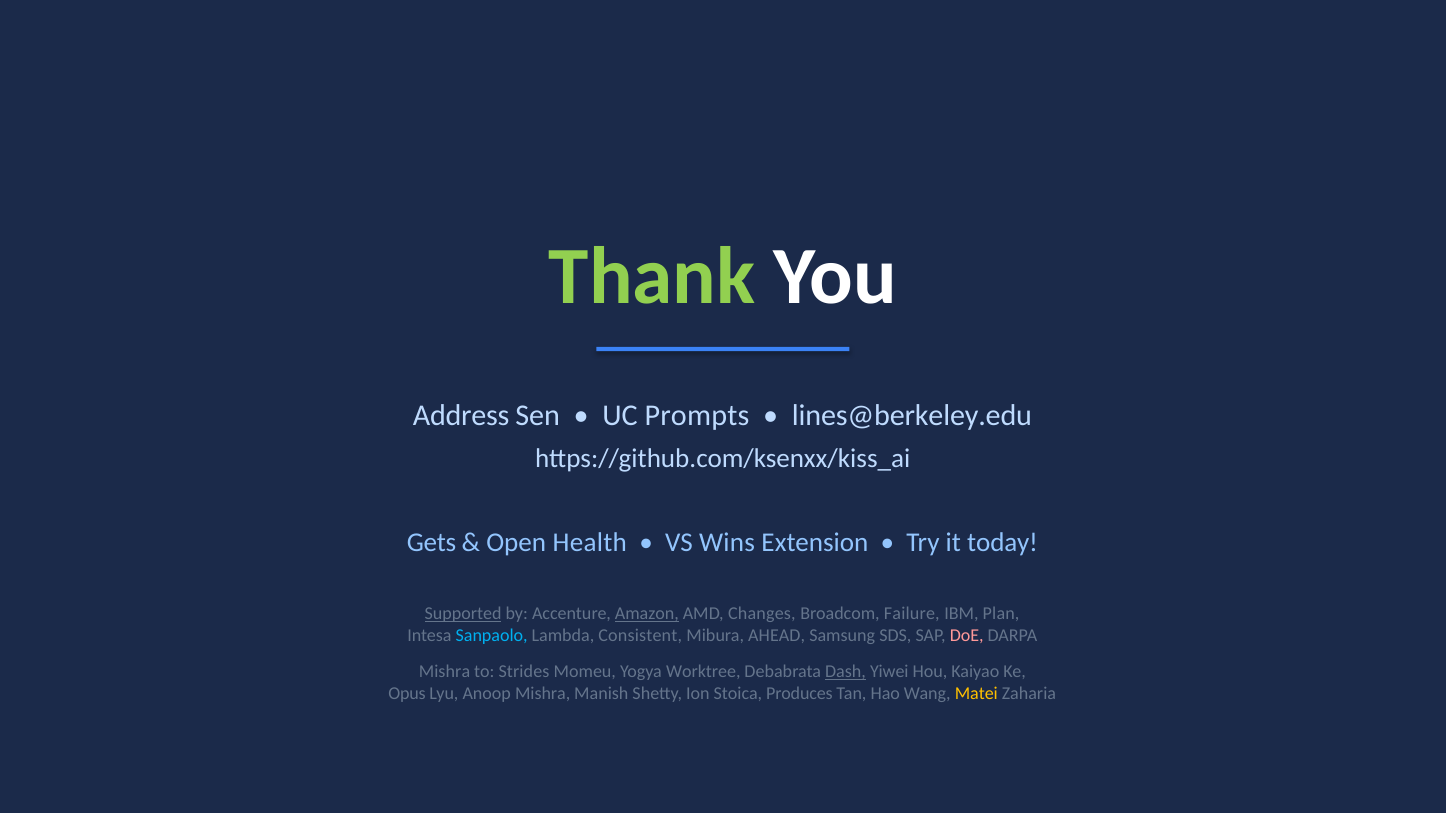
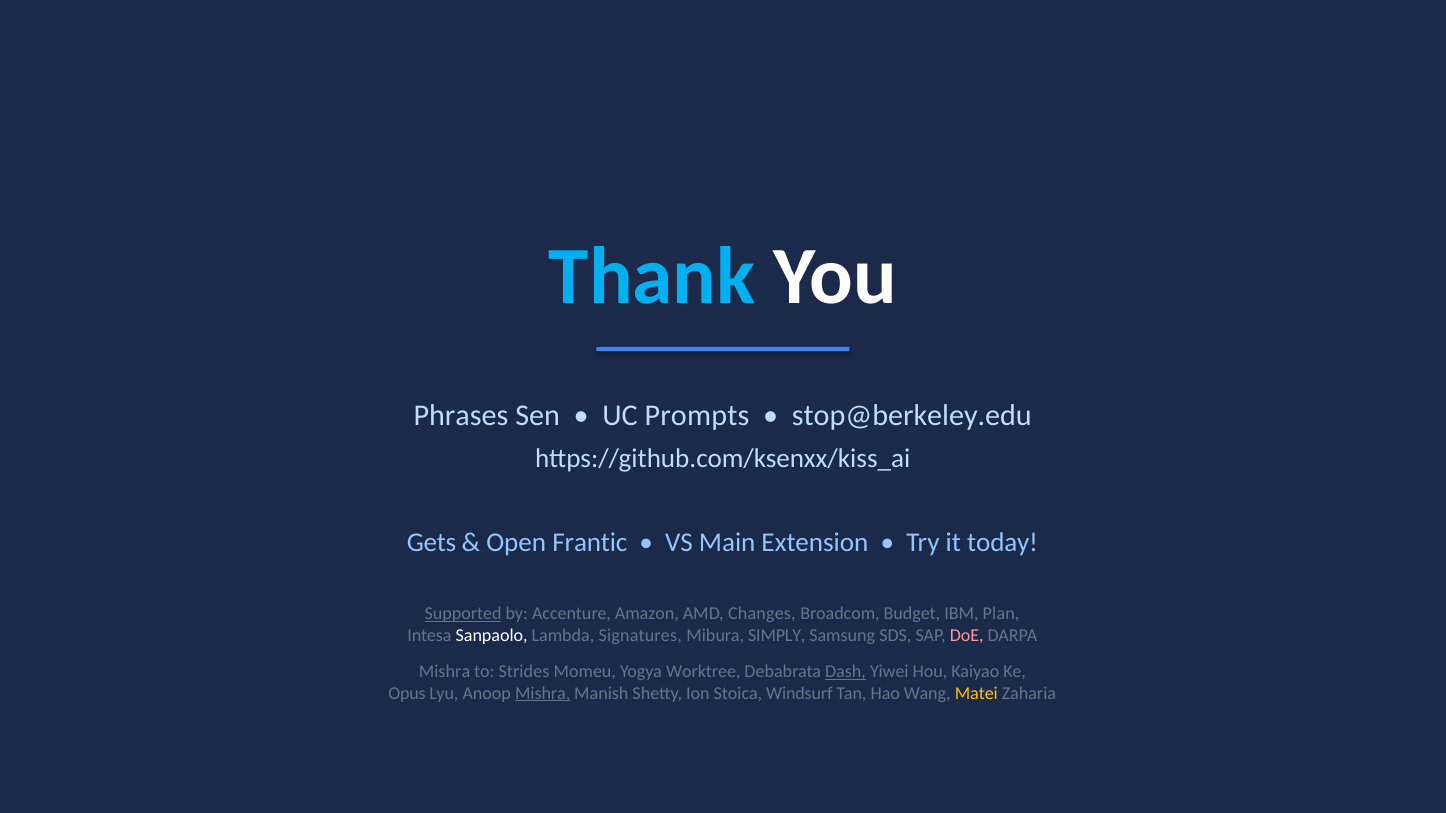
Thank colour: light green -> light blue
Address: Address -> Phrases
lines@berkeley.edu: lines@berkeley.edu -> stop@berkeley.edu
Health: Health -> Frantic
Wins: Wins -> Main
Amazon underline: present -> none
Failure: Failure -> Budget
Sanpaolo colour: light blue -> white
Consistent: Consistent -> Signatures
AHEAD: AHEAD -> SIMPLY
Mishra at (543, 693) underline: none -> present
Produces: Produces -> Windsurf
